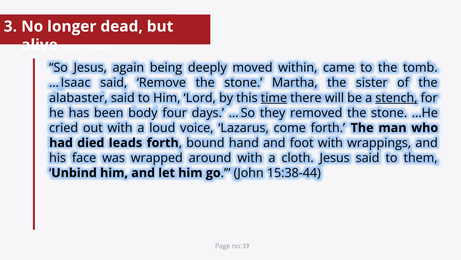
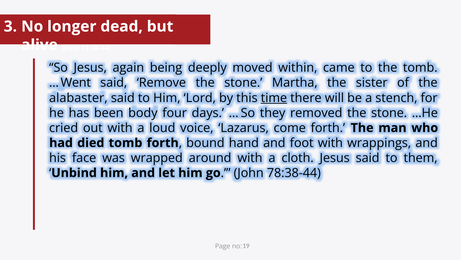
Isaac: Isaac -> Went
stench underline: present -> none
died leads: leads -> tomb
15:38-44: 15:38-44 -> 78:38-44
